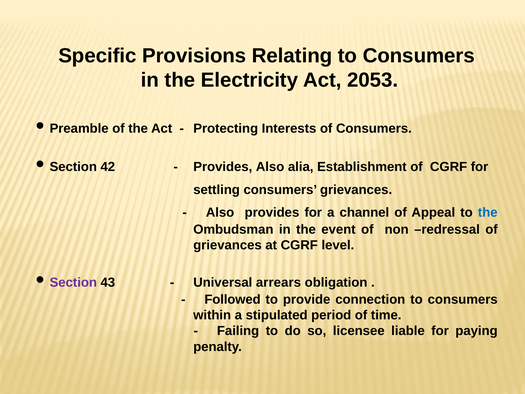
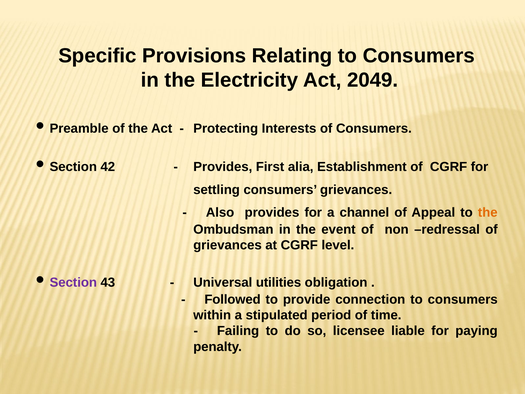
2053: 2053 -> 2049
Provides Also: Also -> First
the at (488, 212) colour: blue -> orange
arrears: arrears -> utilities
